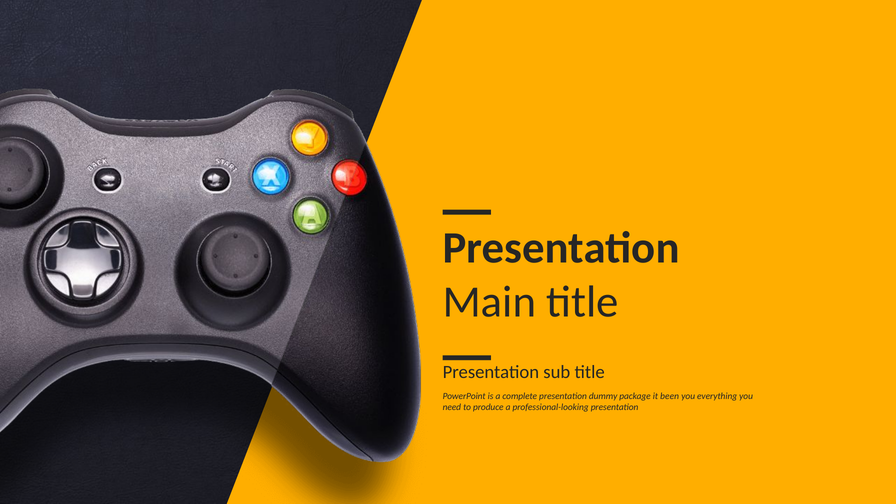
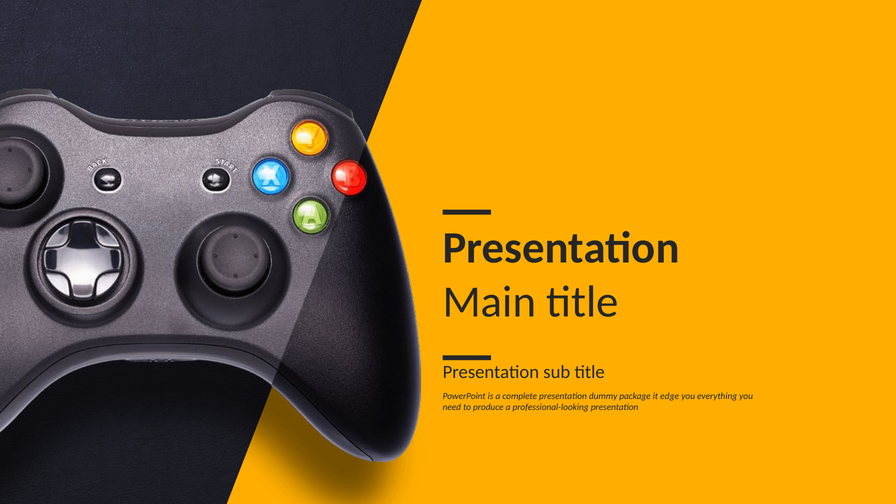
been: been -> edge
